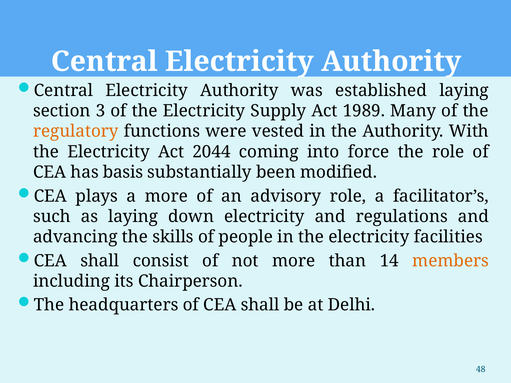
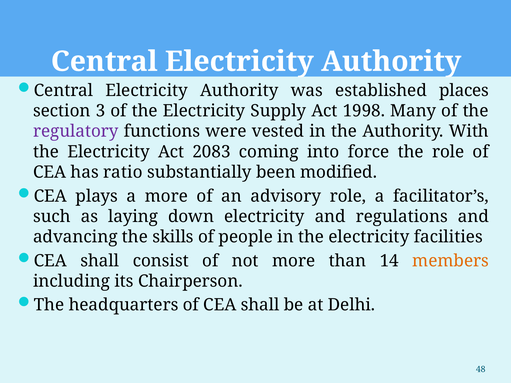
established laying: laying -> places
1989: 1989 -> 1998
regulatory colour: orange -> purple
2044: 2044 -> 2083
basis: basis -> ratio
